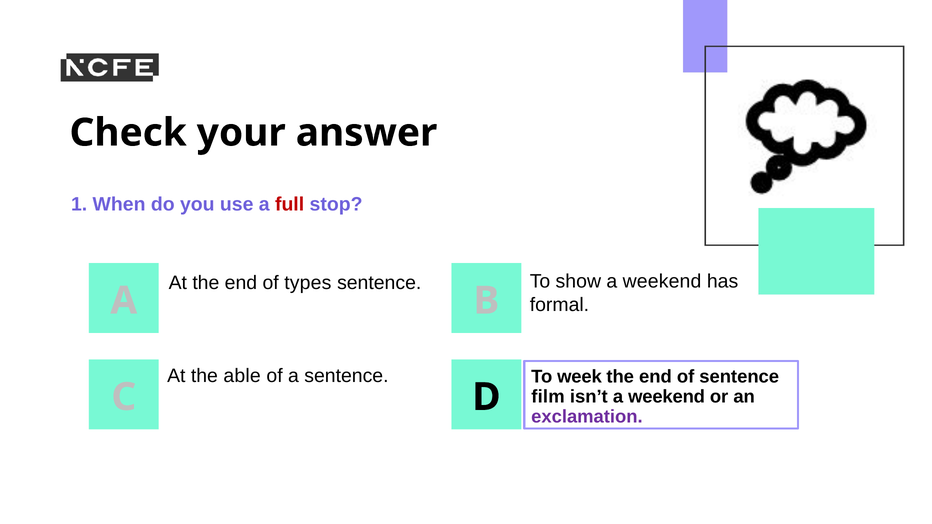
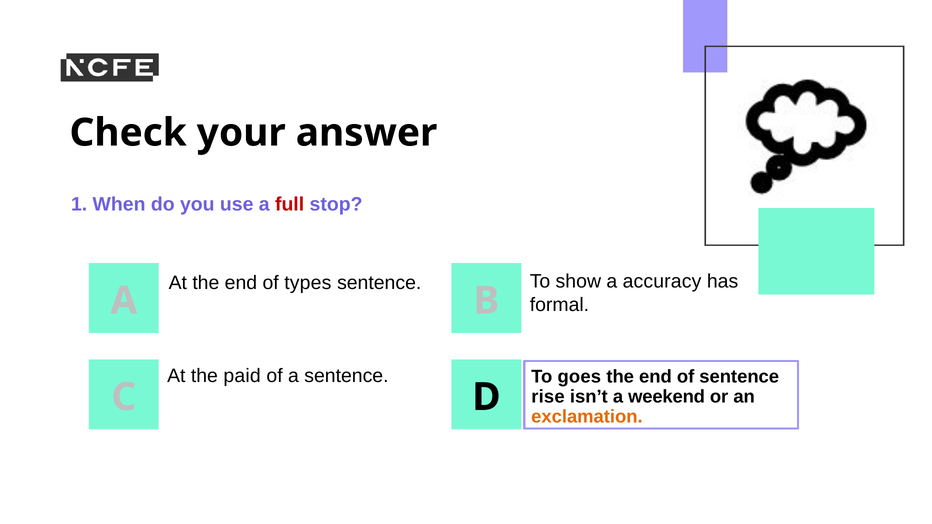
show a weekend: weekend -> accuracy
able: able -> paid
week: week -> goes
film: film -> rise
exclamation colour: purple -> orange
